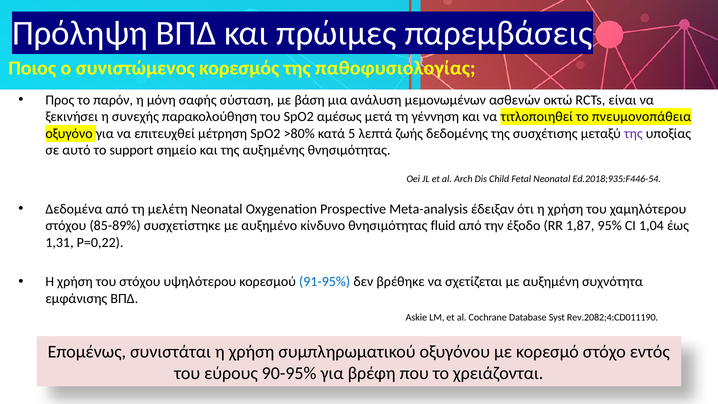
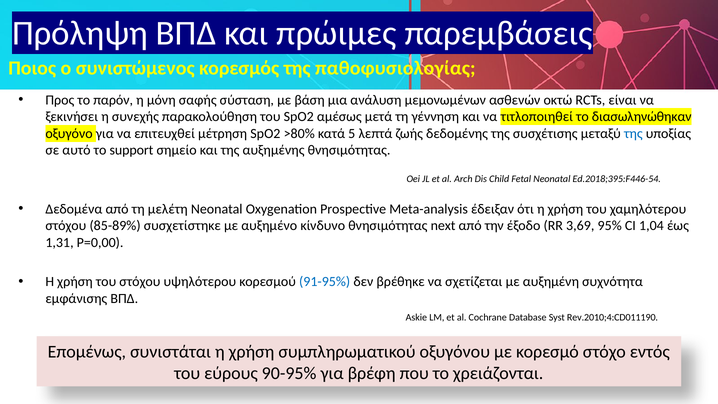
πνευμονοπάθεια: πνευμονοπάθεια -> διασωληνώθηκαν
της at (633, 133) colour: purple -> blue
Ed.2018;935:F446-54: Ed.2018;935:F446-54 -> Ed.2018;395:F446-54
fluid: fluid -> next
1,87: 1,87 -> 3,69
P=0,22: P=0,22 -> P=0,00
Rev.2082;4:CD011190: Rev.2082;4:CD011190 -> Rev.2010;4:CD011190
